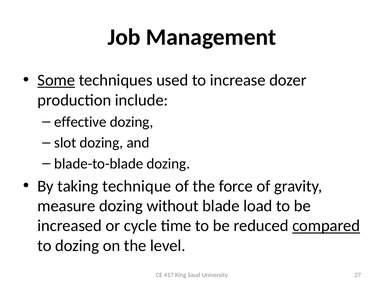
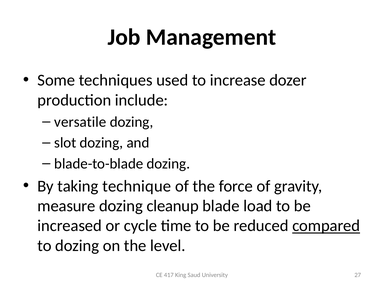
Some underline: present -> none
effective: effective -> versatile
without: without -> cleanup
